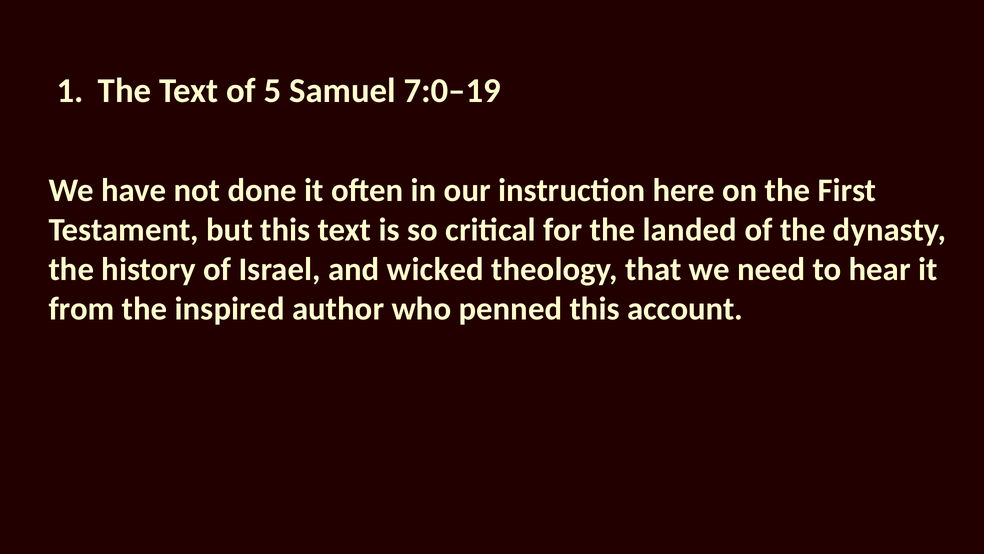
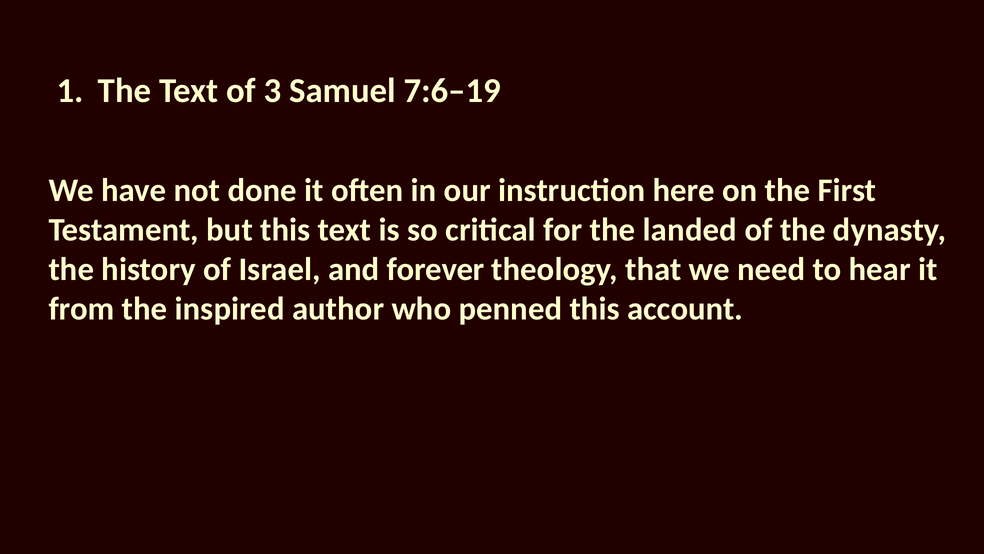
5: 5 -> 3
7:0–19: 7:0–19 -> 7:6–19
wicked: wicked -> forever
